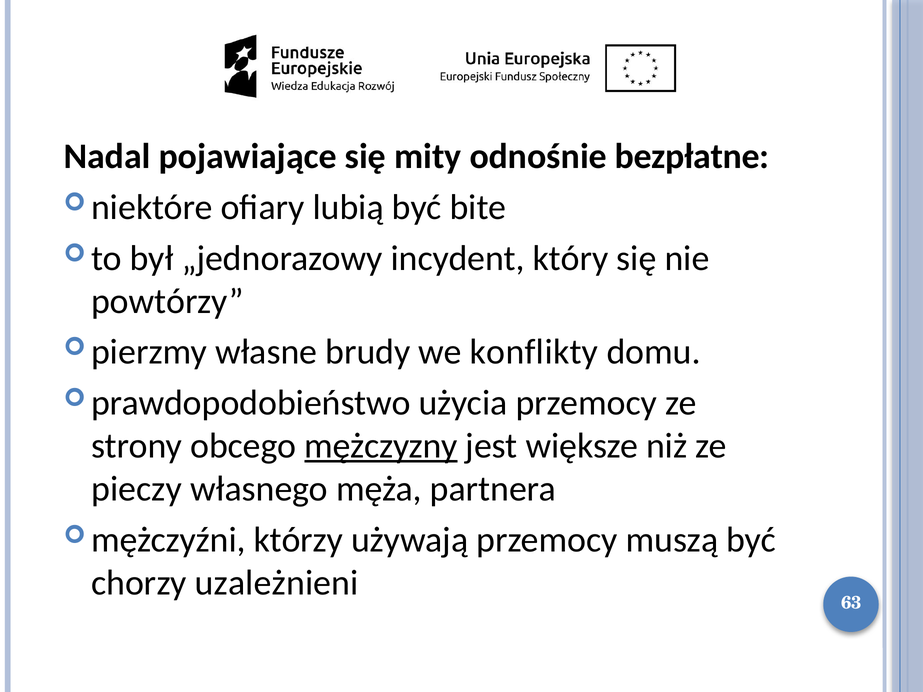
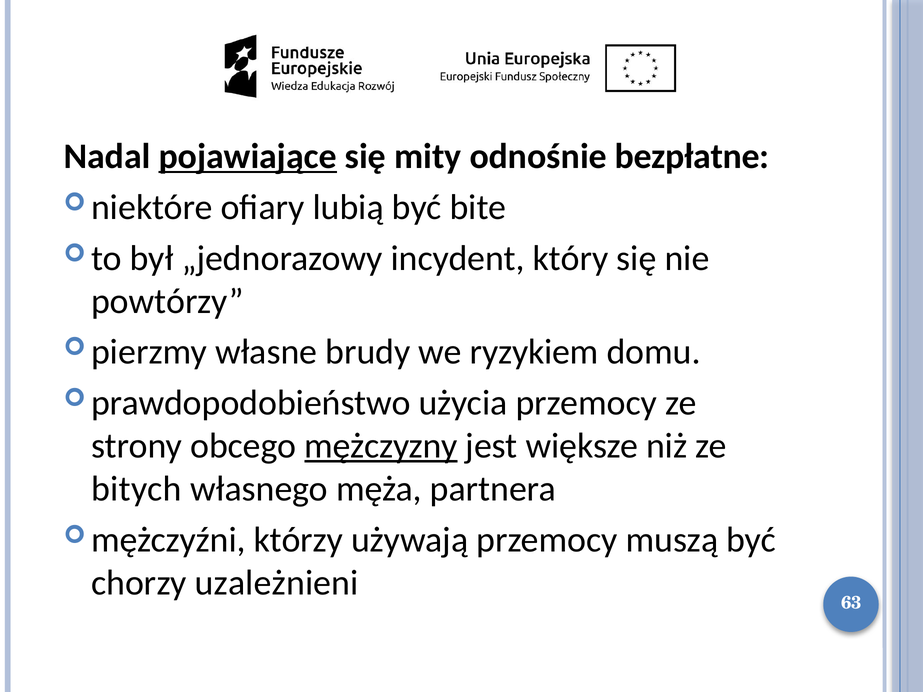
pojawiające underline: none -> present
konflikty: konflikty -> ryzykiem
pieczy: pieczy -> bitych
